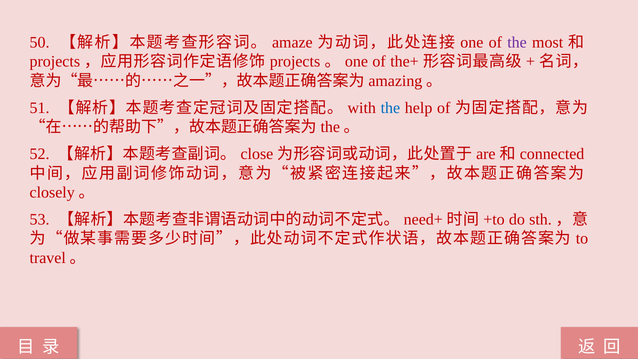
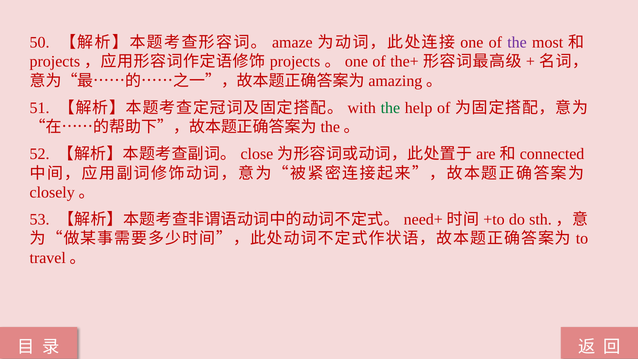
the at (390, 108) colour: blue -> green
